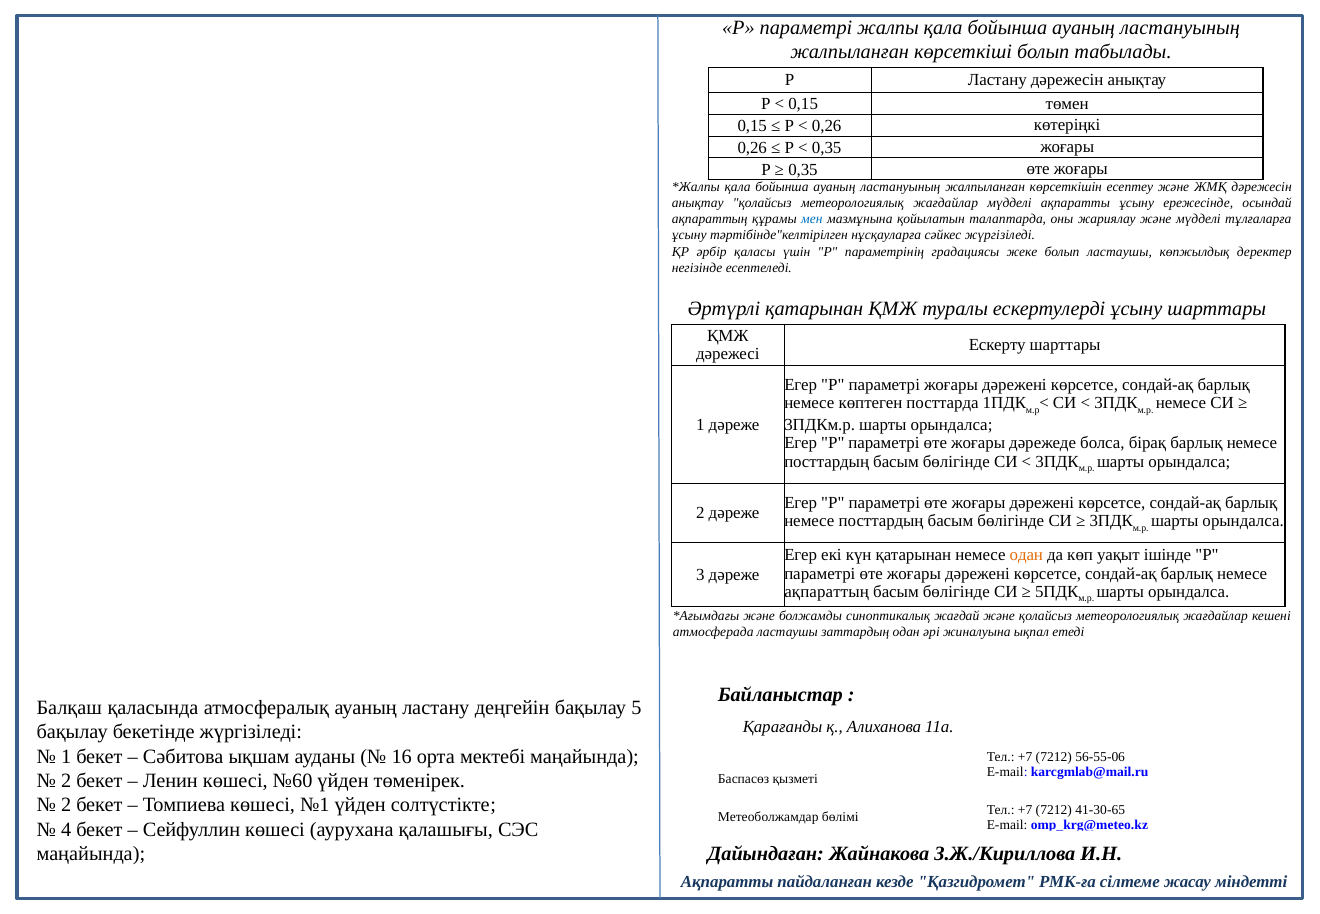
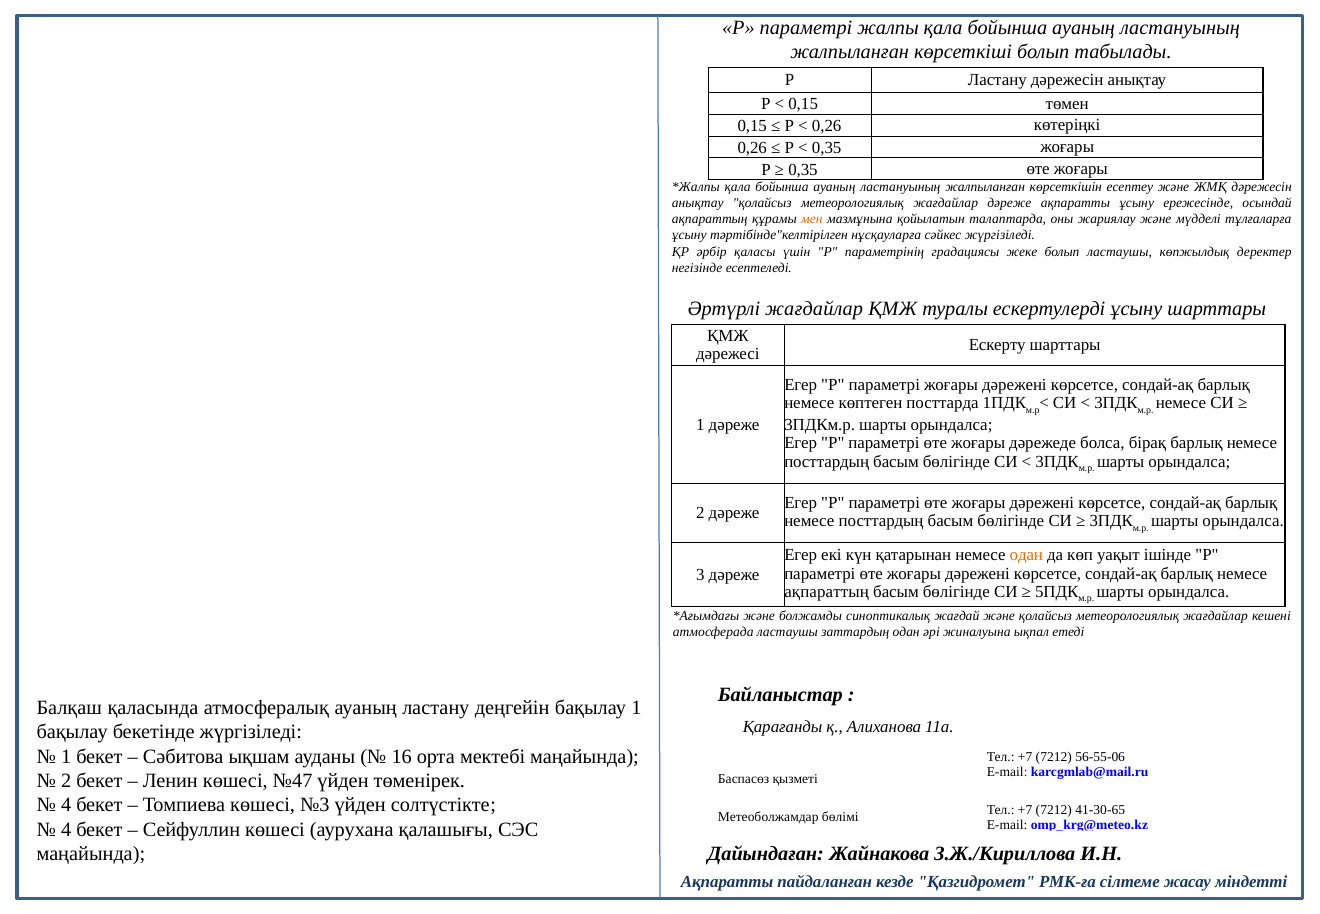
жағдайлар мүдделі: мүдделі -> дәреже
мен colour: blue -> orange
Әртүрлі қатарынан: қатарынан -> жағдайлар
бақылау 5: 5 -> 1
№60: №60 -> №47
2 at (66, 805): 2 -> 4
№1: №1 -> №3
